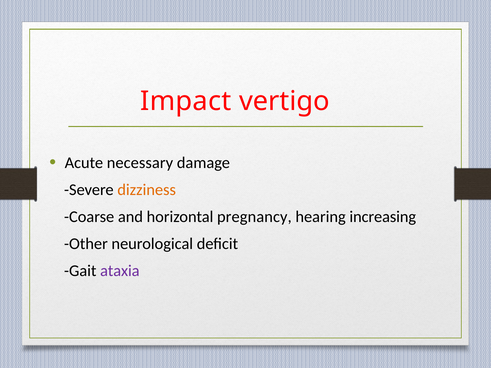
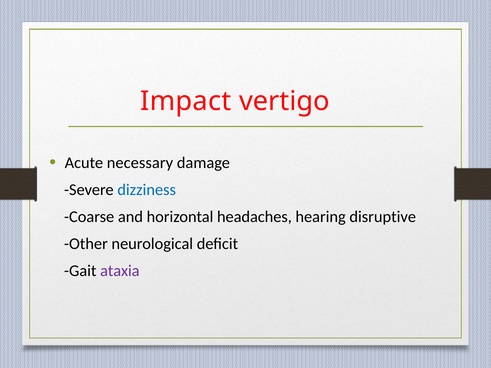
dizziness colour: orange -> blue
pregnancy: pregnancy -> headaches
increasing: increasing -> disruptive
